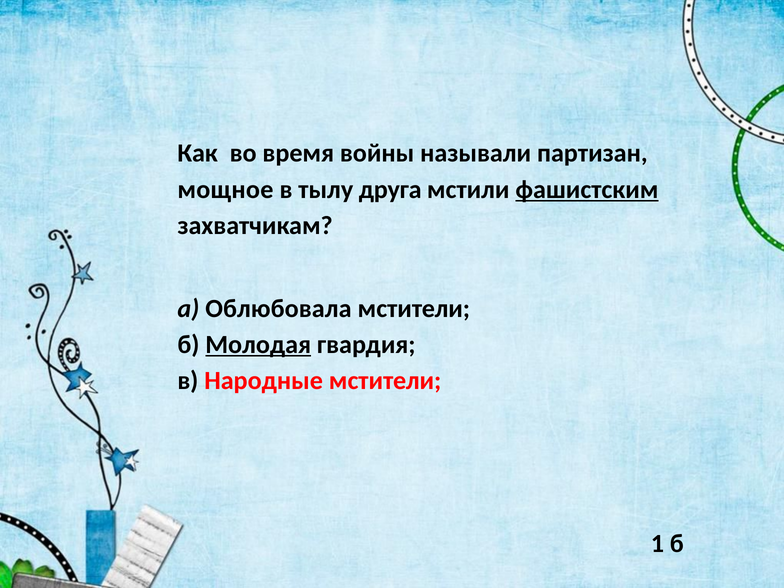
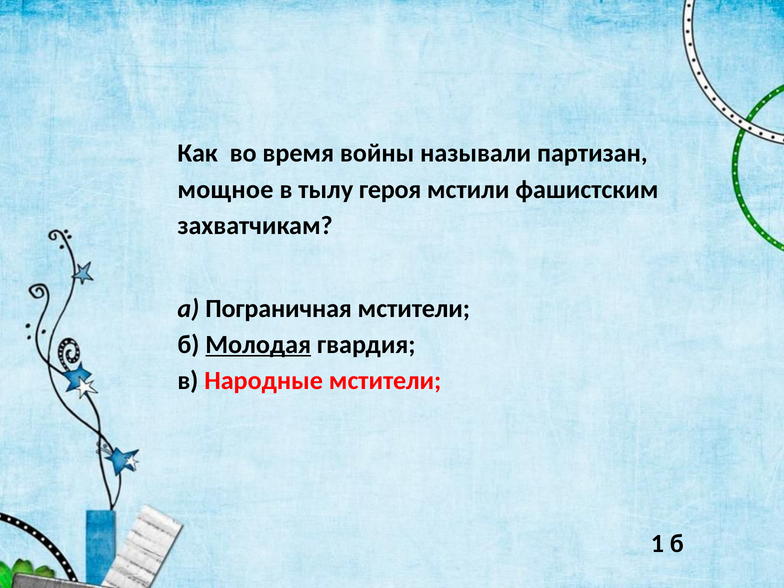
друга: друга -> героя
фашистским underline: present -> none
Облюбовала: Облюбовала -> Пограничная
